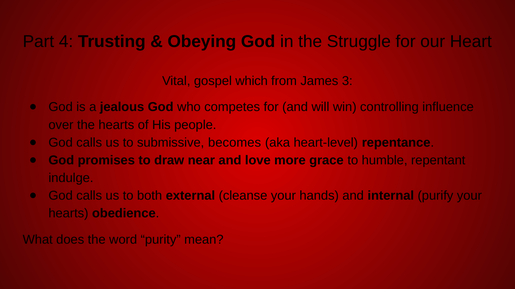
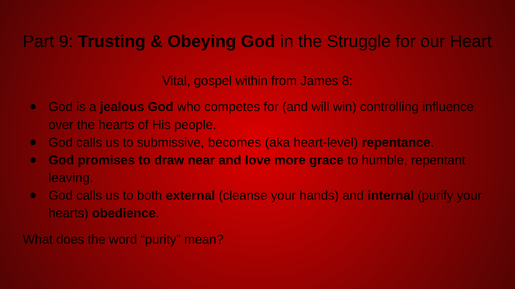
4: 4 -> 9
which: which -> within
3: 3 -> 8
indulge: indulge -> leaving
